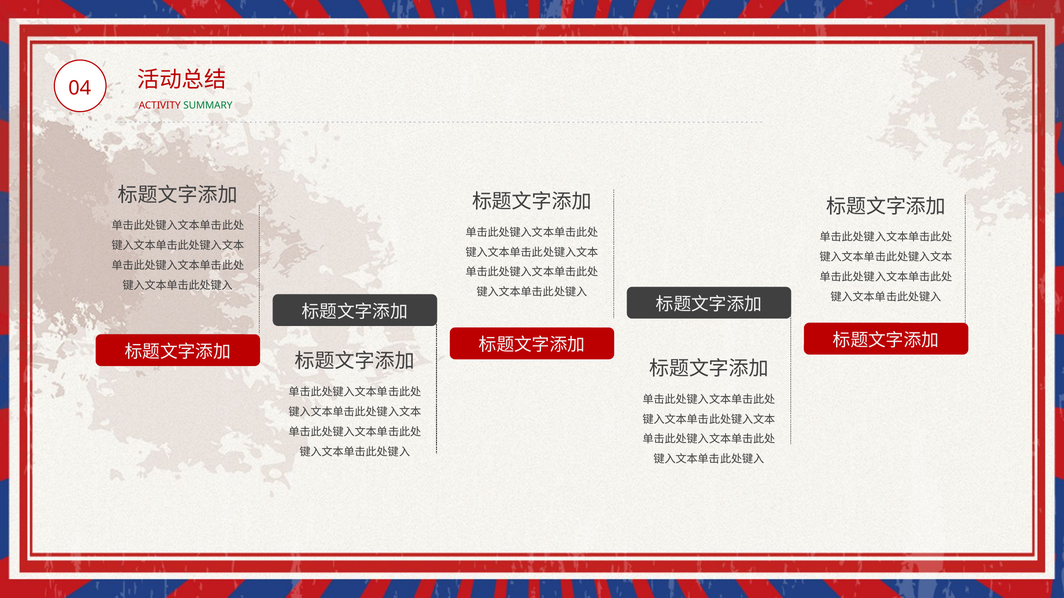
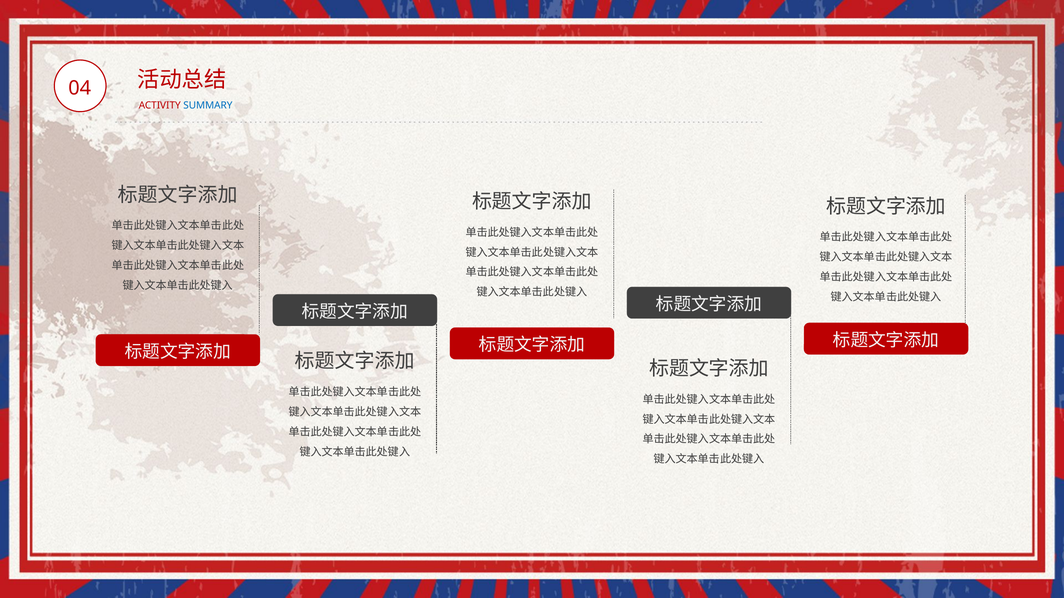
SUMMARY colour: green -> blue
